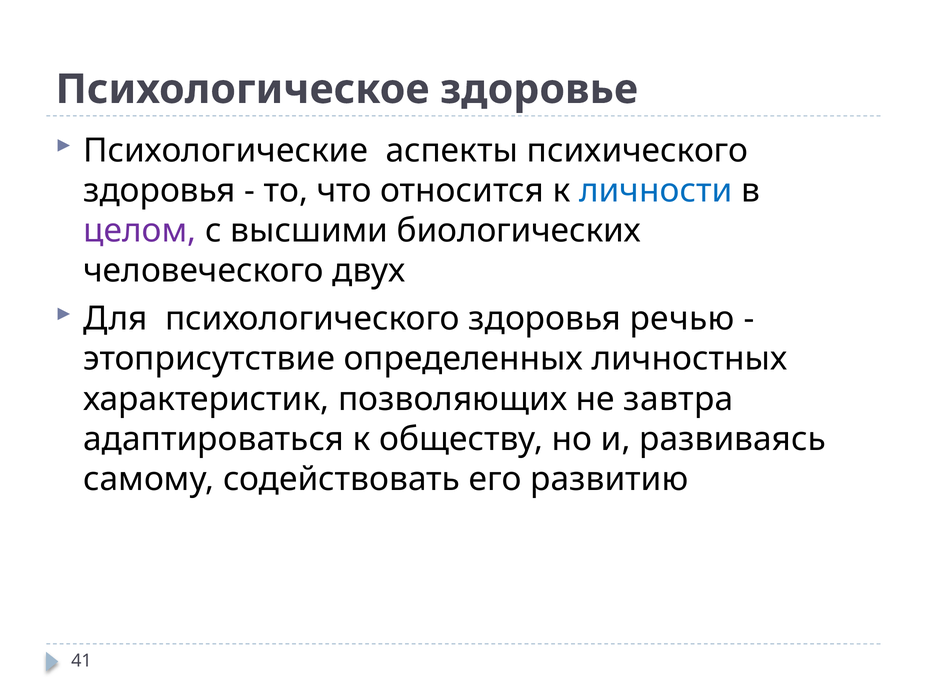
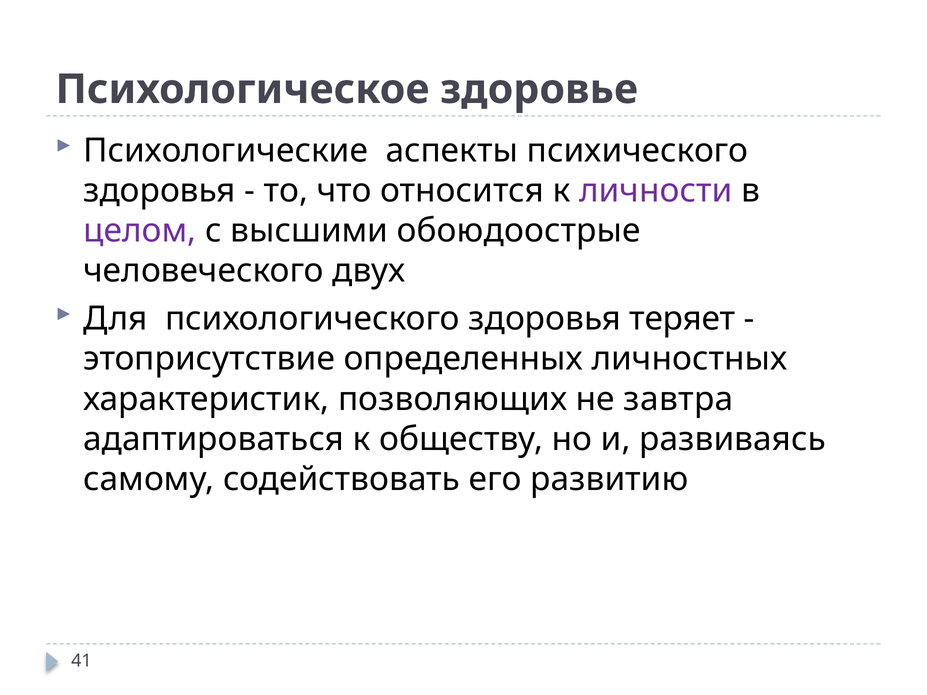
личности colour: blue -> purple
биологических: биологических -> обоюдоострые
речью: речью -> теряет
